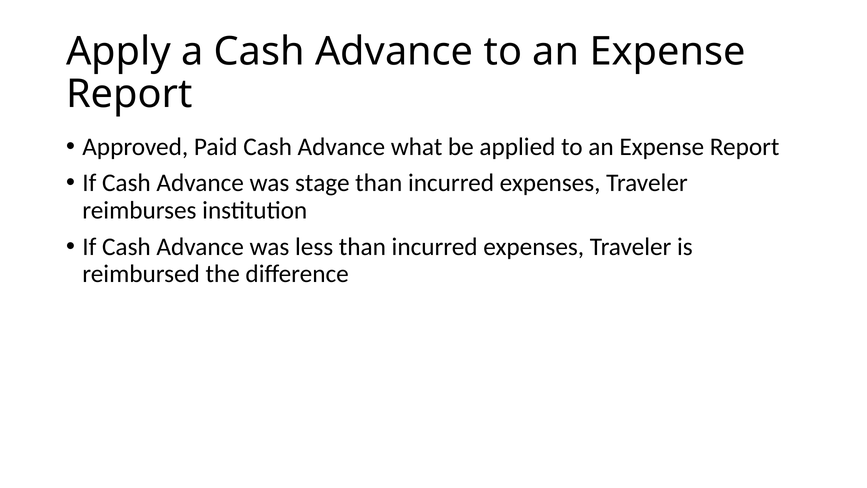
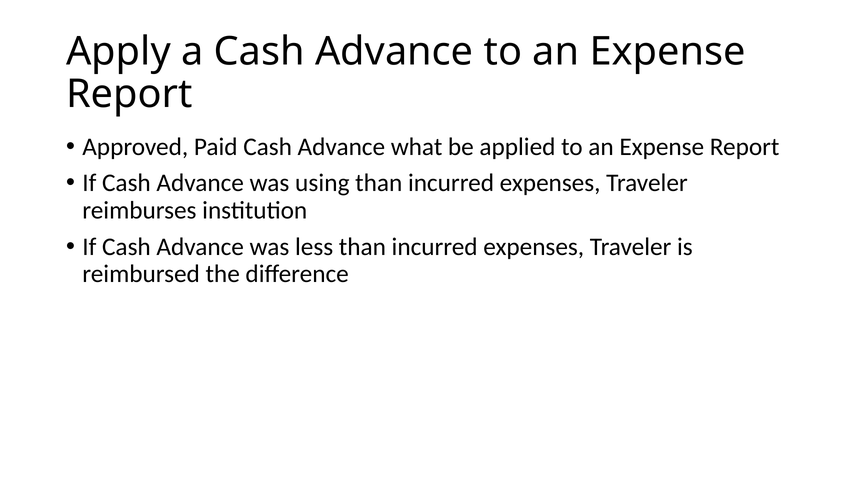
stage: stage -> using
